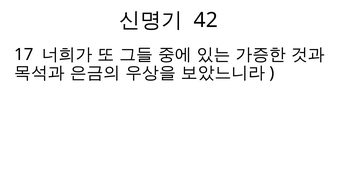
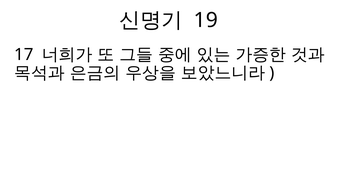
42: 42 -> 19
